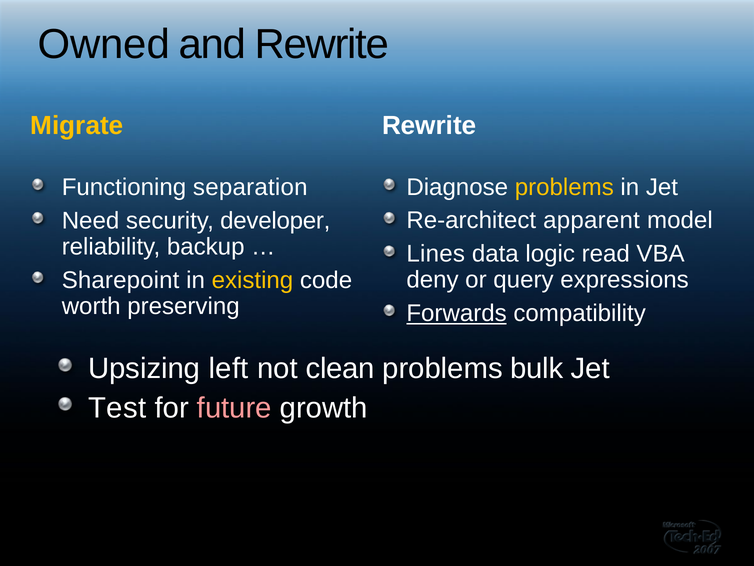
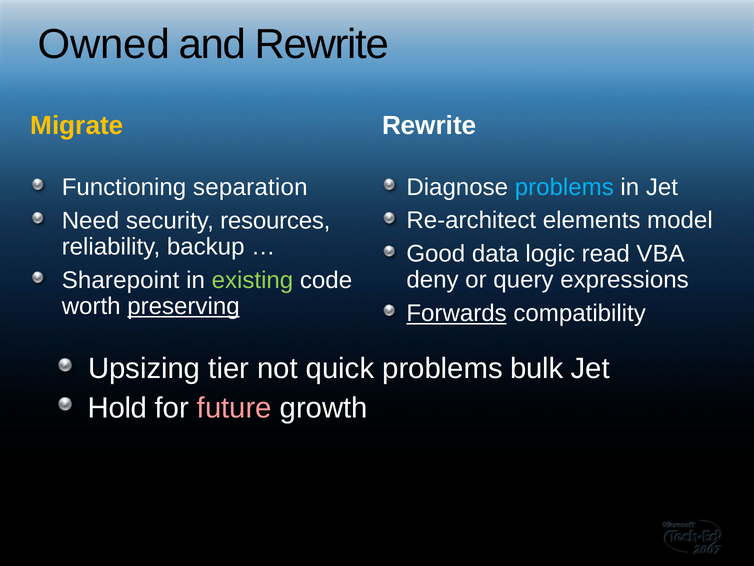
problems at (564, 187) colour: yellow -> light blue
apparent: apparent -> elements
developer: developer -> resources
Lines: Lines -> Good
existing colour: yellow -> light green
preserving underline: none -> present
left: left -> tier
clean: clean -> quick
Test: Test -> Hold
